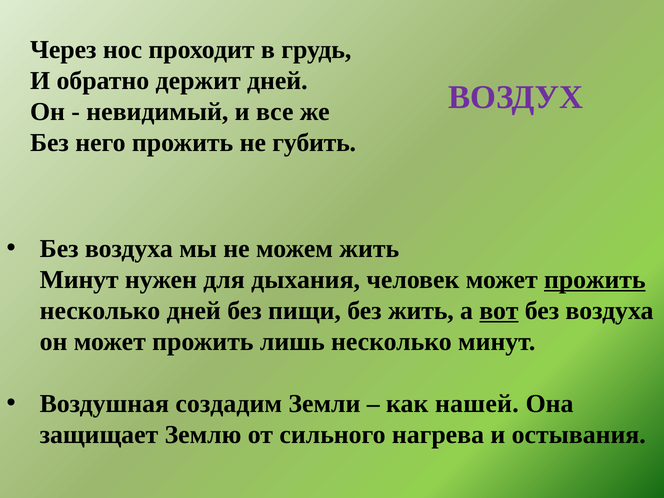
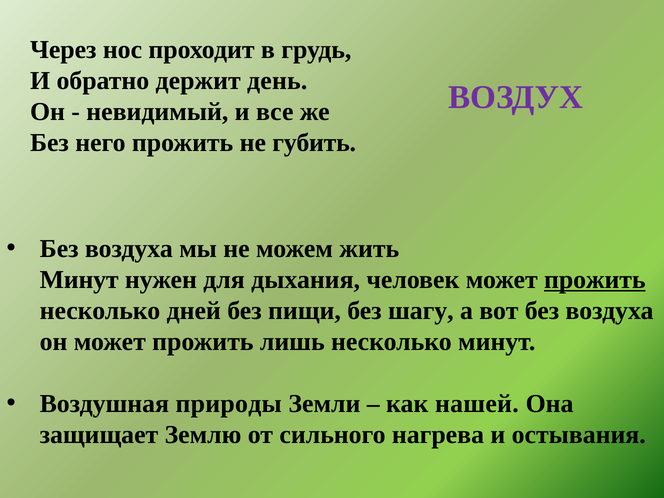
держит дней: дней -> день
без жить: жить -> шагу
вот underline: present -> none
создадим: создадим -> природы
